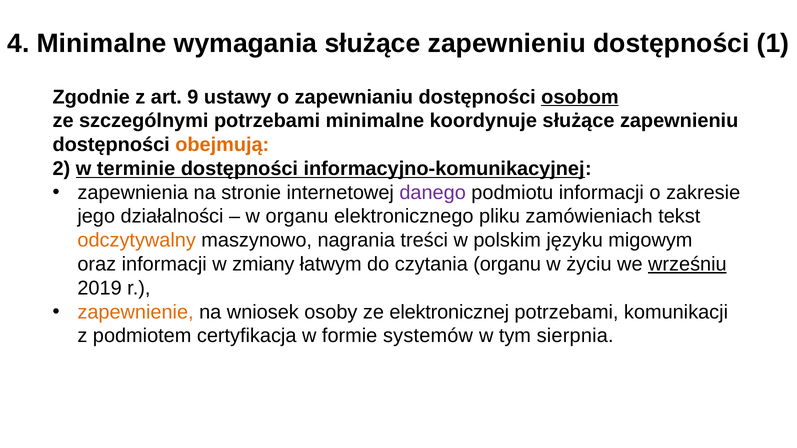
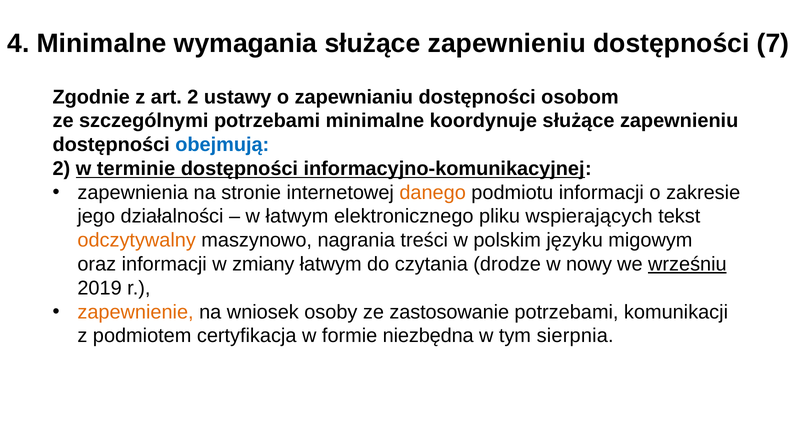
1: 1 -> 7
art 9: 9 -> 2
osobom underline: present -> none
obejmują colour: orange -> blue
danego colour: purple -> orange
w organu: organu -> łatwym
zamówieniach: zamówieniach -> wspierających
czytania organu: organu -> drodze
życiu: życiu -> nowy
elektronicznej: elektronicznej -> zastosowanie
systemów: systemów -> niezbędna
